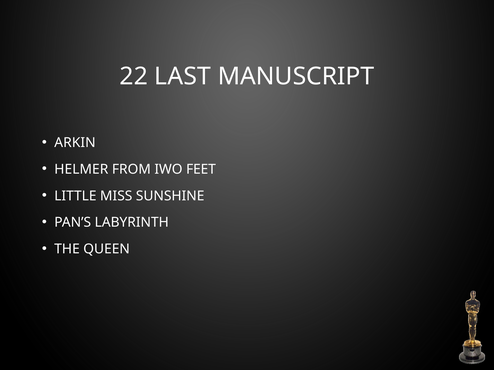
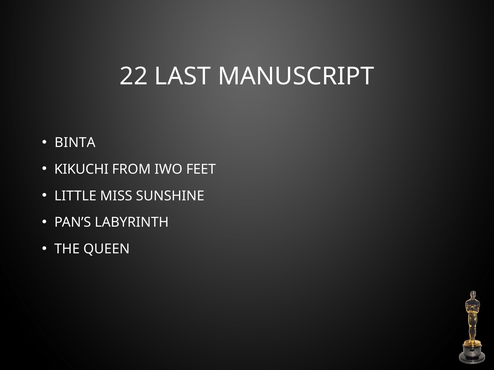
ARKIN: ARKIN -> BINTA
HELMER: HELMER -> KIKUCHI
